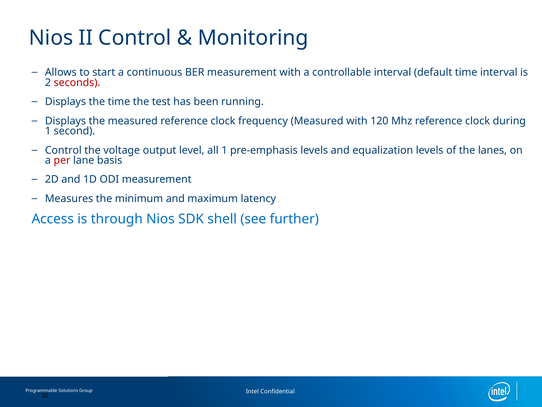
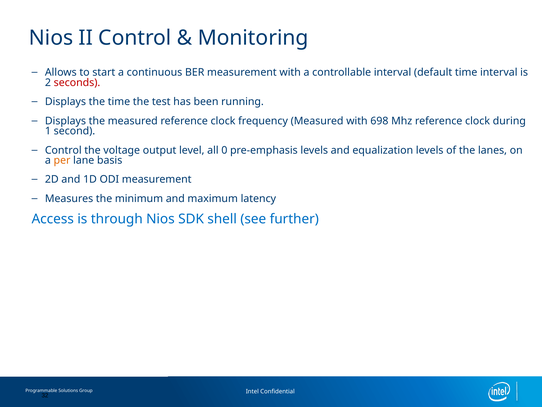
120: 120 -> 698
all 1: 1 -> 0
per colour: red -> orange
